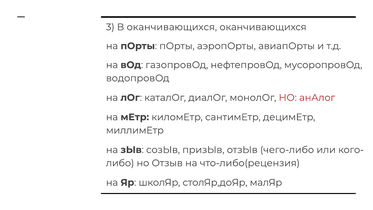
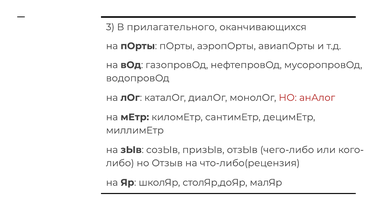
В оканчивающихся: оканчивающихся -> прилагательного
